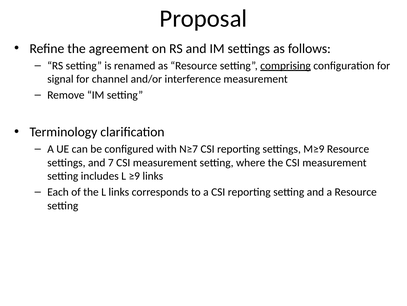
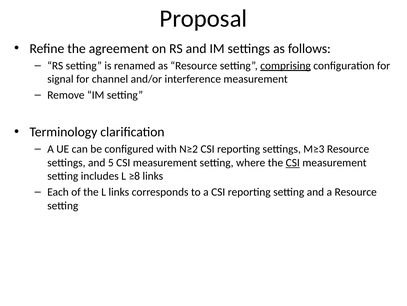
N≥7: N≥7 -> N≥2
M≥9: M≥9 -> M≥3
7: 7 -> 5
CSI at (293, 162) underline: none -> present
≥9: ≥9 -> ≥8
